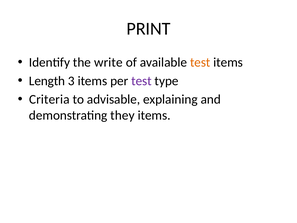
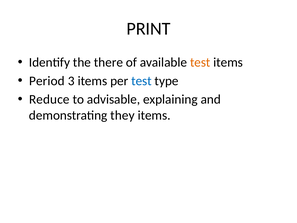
write: write -> there
Length: Length -> Period
test at (141, 81) colour: purple -> blue
Criteria: Criteria -> Reduce
